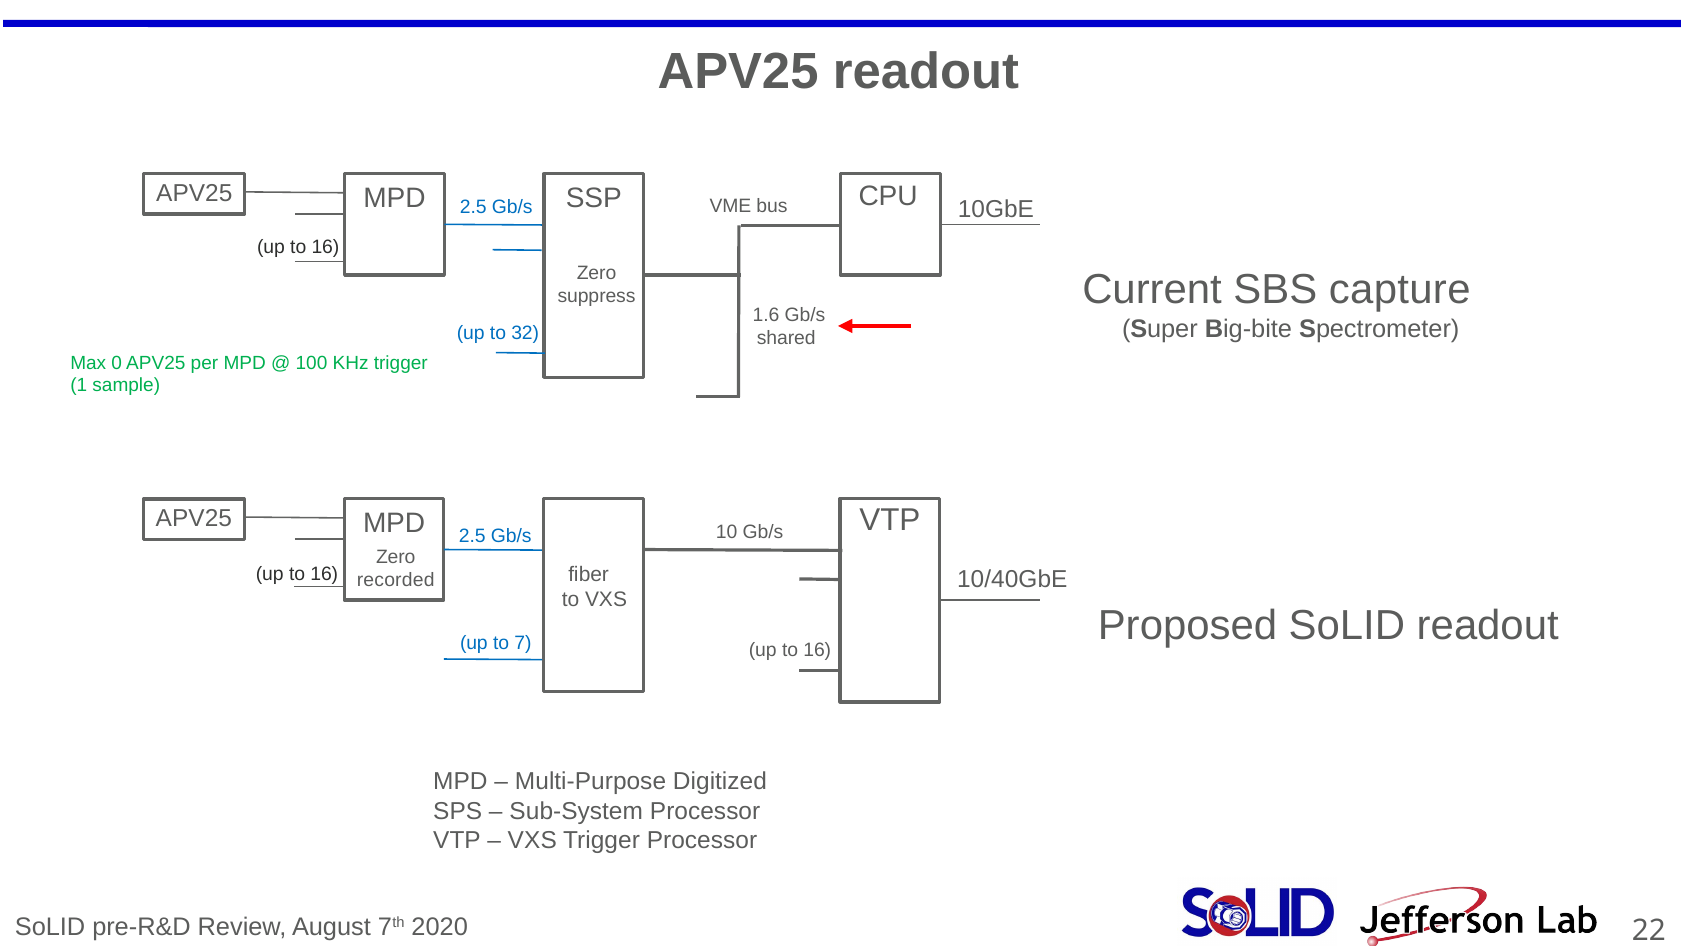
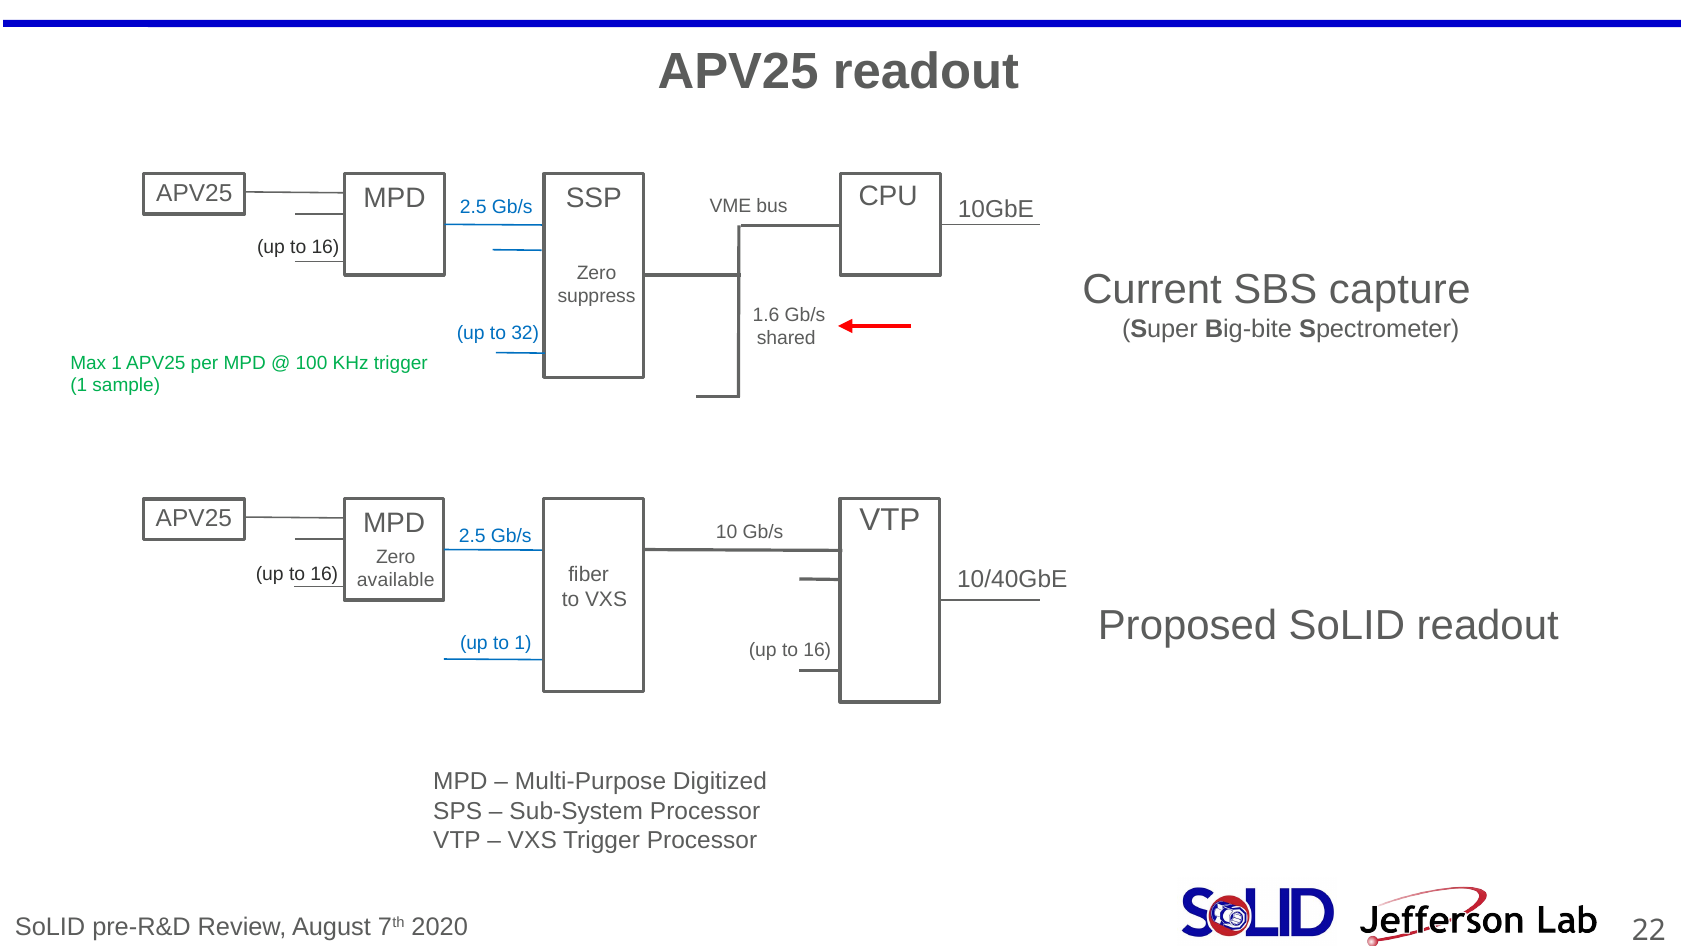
Max 0: 0 -> 1
recorded: recorded -> available
to 7: 7 -> 1
